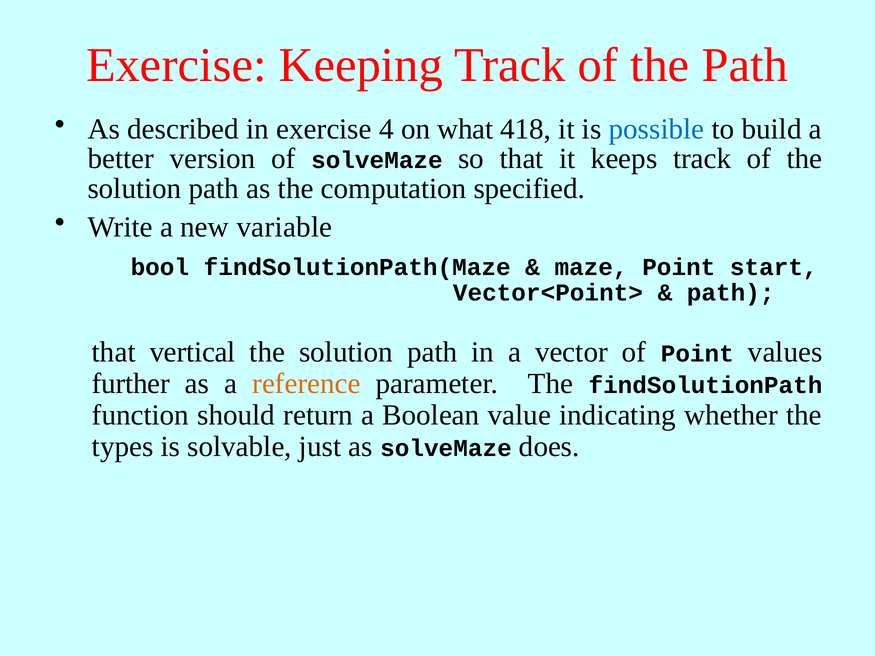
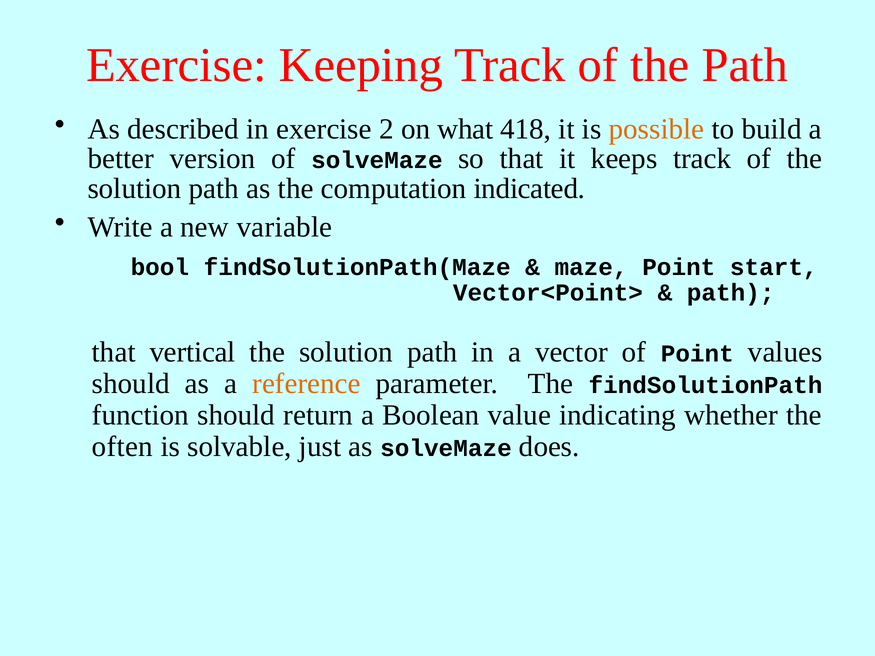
4: 4 -> 2
possible colour: blue -> orange
specified: specified -> indicated
further at (131, 384): further -> should
types: types -> often
